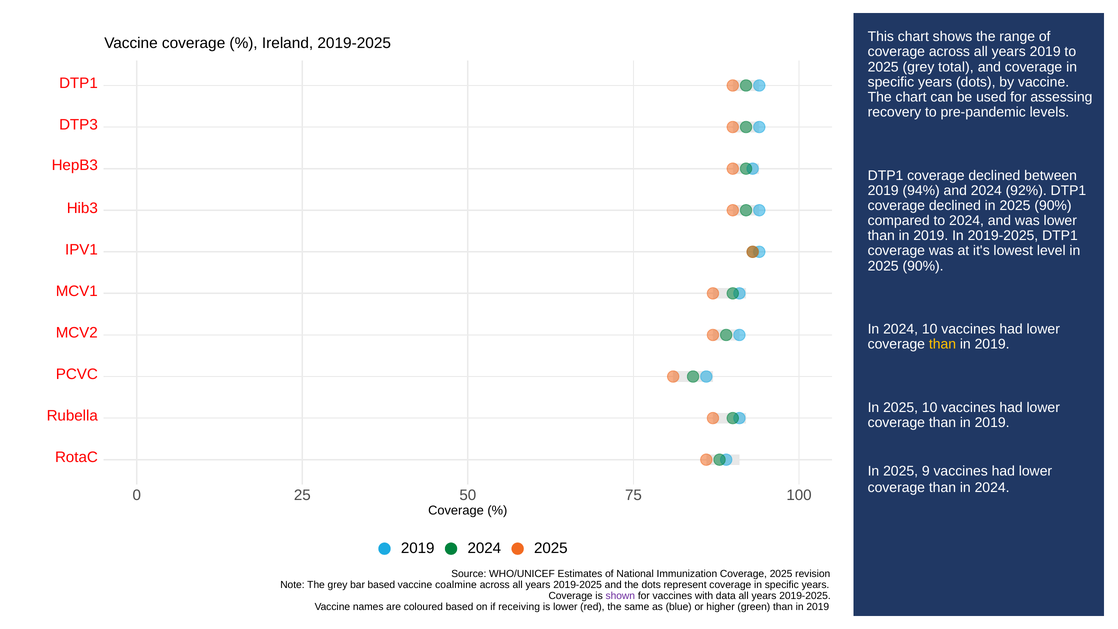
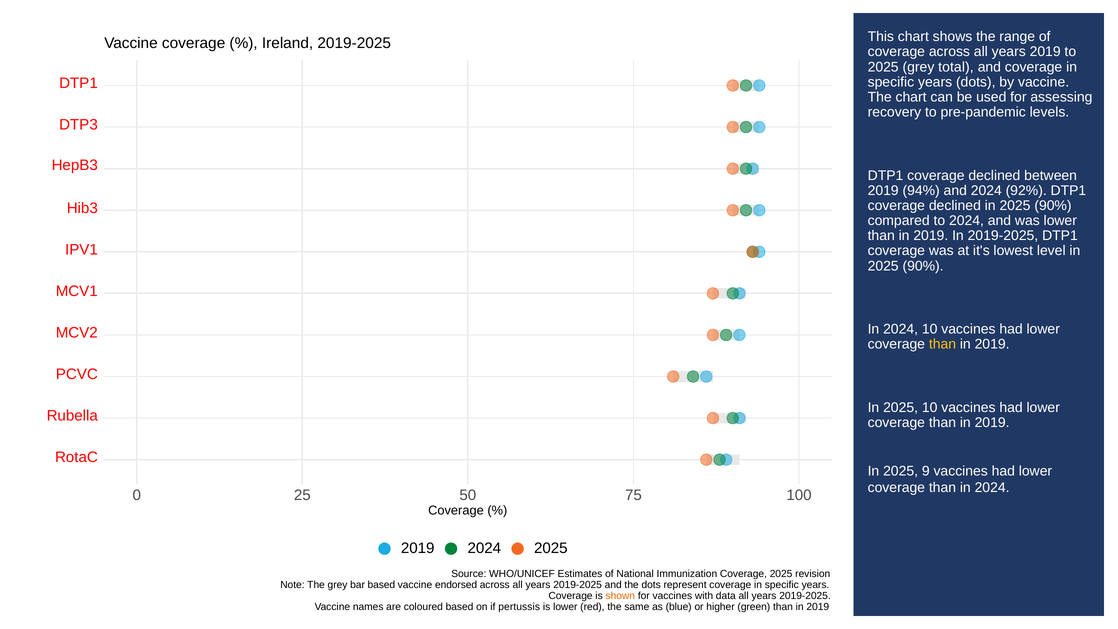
coalmine: coalmine -> endorsed
shown colour: purple -> orange
receiving: receiving -> pertussis
